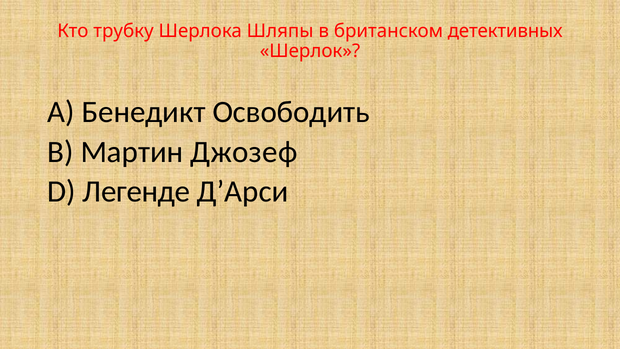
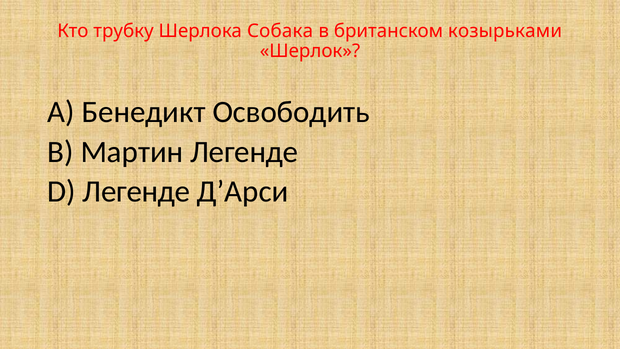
Шляпы: Шляпы -> Собака
детективных: детективных -> козырьками
Мартин Джозеф: Джозеф -> Легенде
